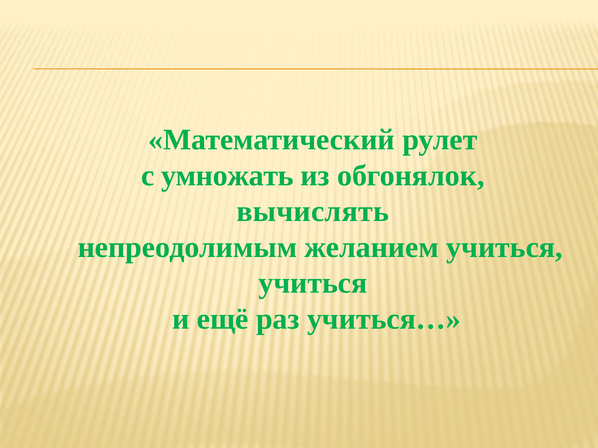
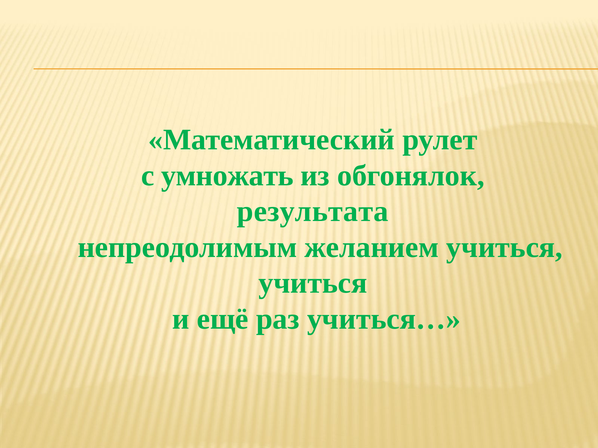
вычислять: вычислять -> результата
